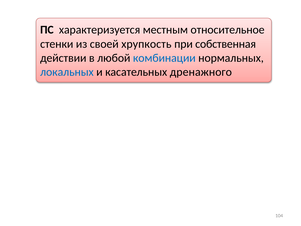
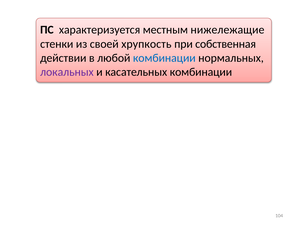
относительное: относительное -> нижележащие
локальных colour: blue -> purple
касательных дренажного: дренажного -> комбинации
